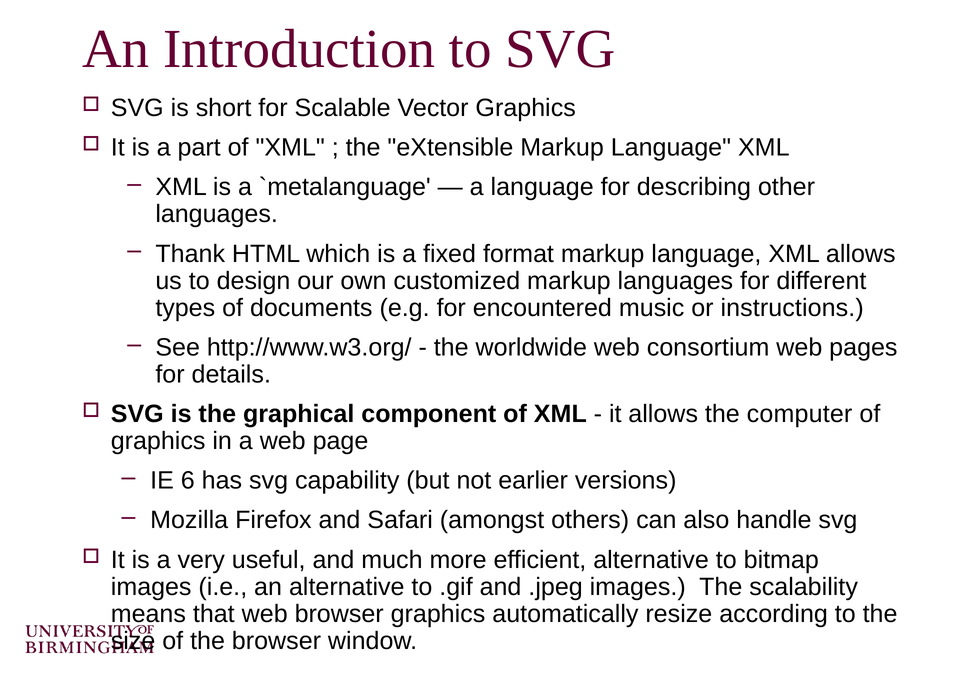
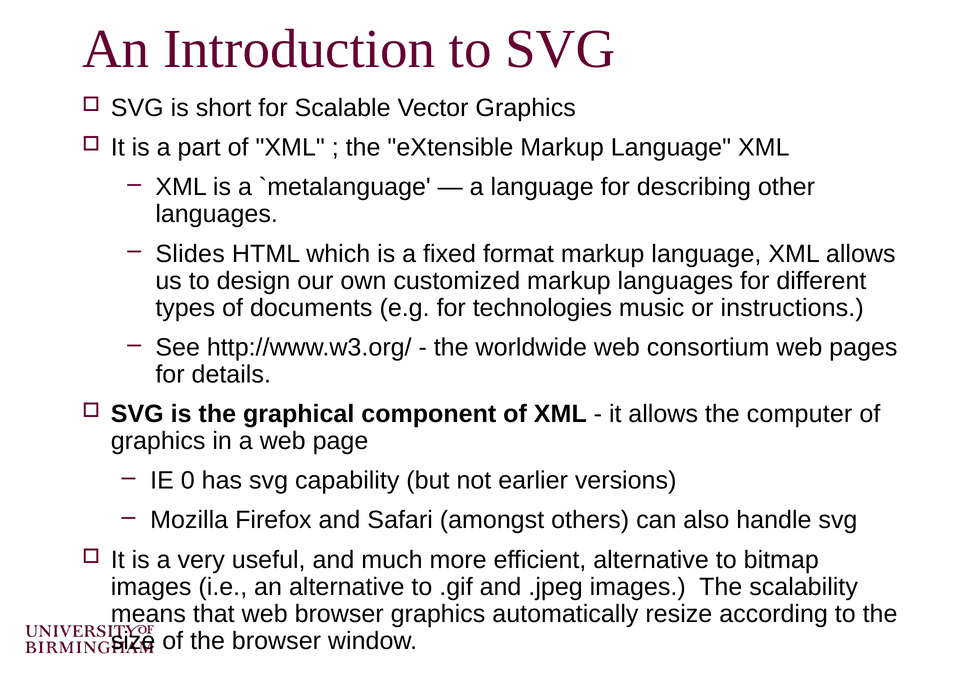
Thank: Thank -> Slides
encountered: encountered -> technologies
6: 6 -> 0
